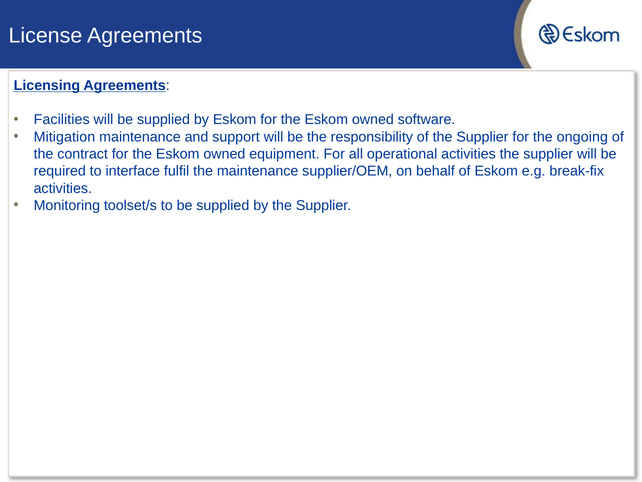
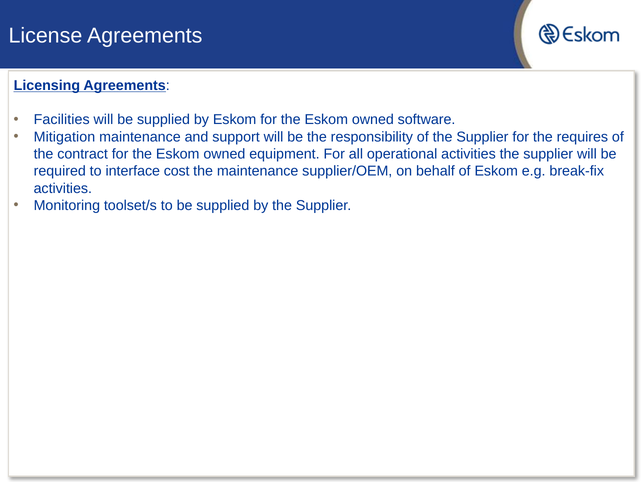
ongoing: ongoing -> requires
fulfil: fulfil -> cost
